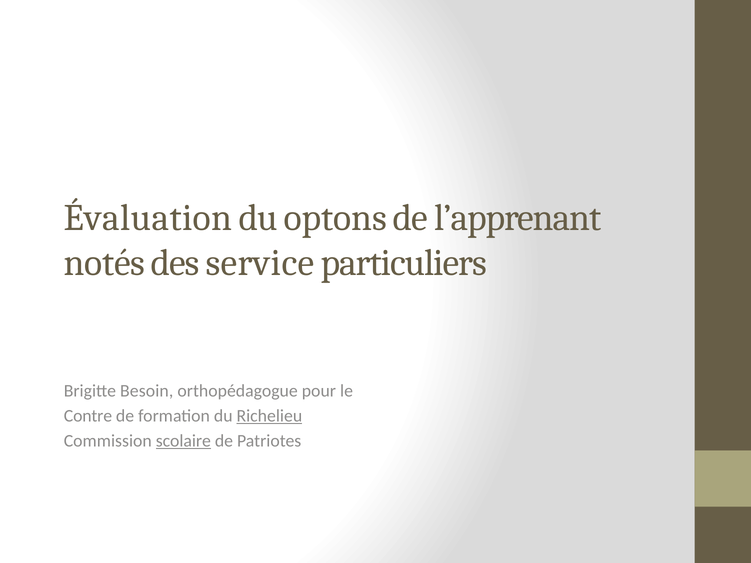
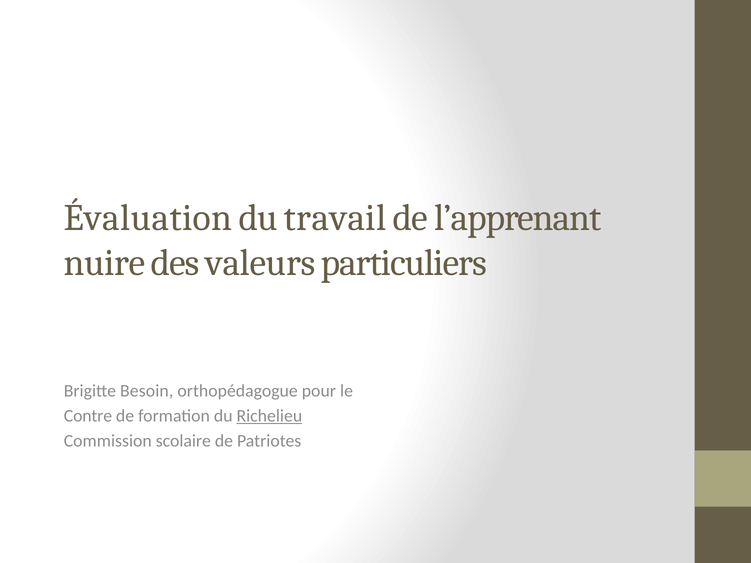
optons: optons -> travail
notés: notés -> nuire
service: service -> valeurs
scolaire underline: present -> none
